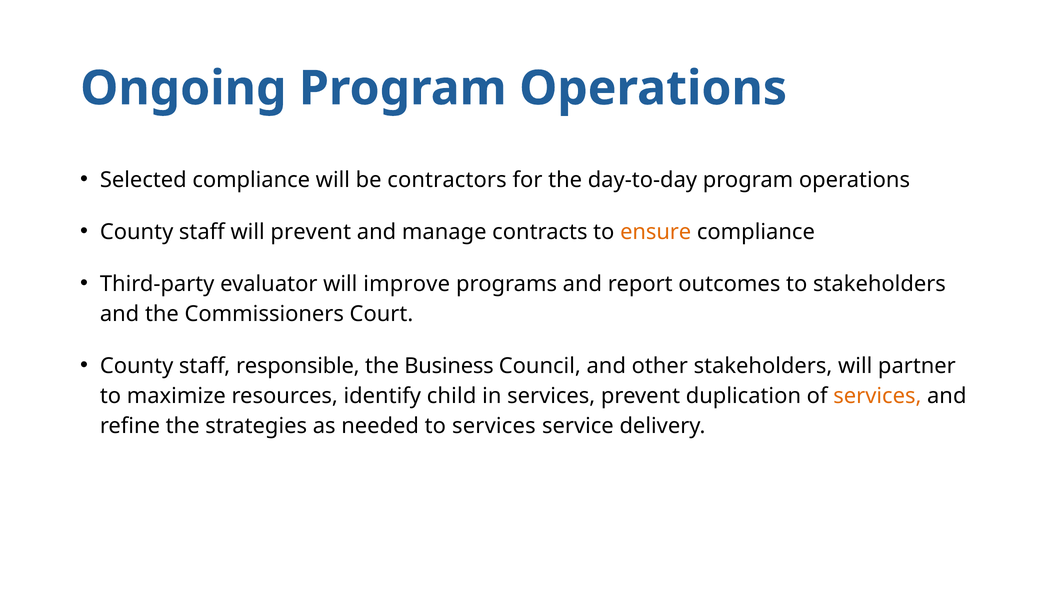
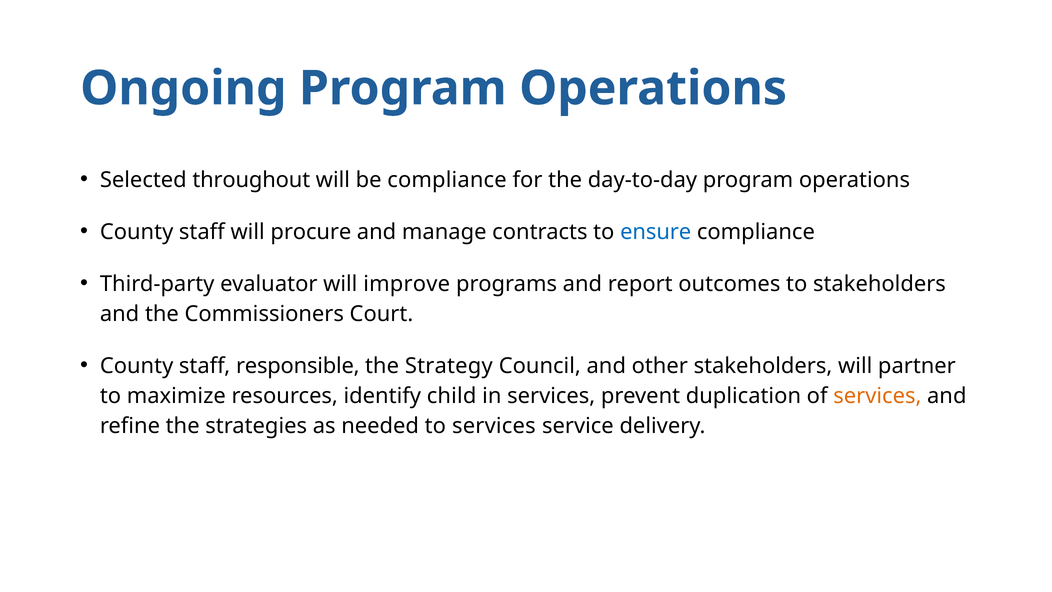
Selected compliance: compliance -> throughout
be contractors: contractors -> compliance
will prevent: prevent -> procure
ensure colour: orange -> blue
Business: Business -> Strategy
